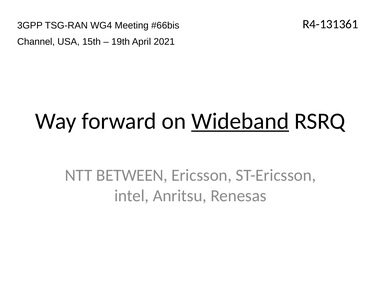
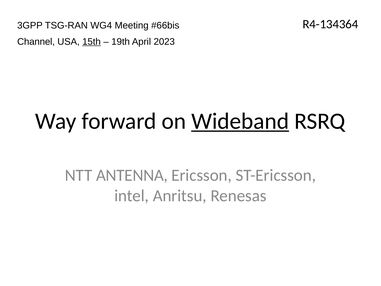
R4-131361: R4-131361 -> R4-134364
15th underline: none -> present
2021: 2021 -> 2023
BETWEEN: BETWEEN -> ANTENNA
